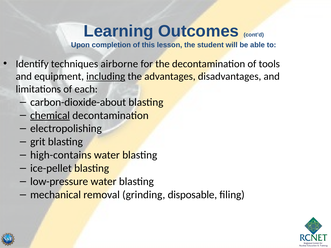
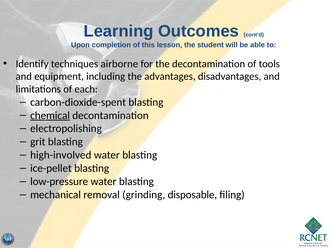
including underline: present -> none
carbon-dioxide-about: carbon-dioxide-about -> carbon-dioxide-spent
high-contains: high-contains -> high-involved
